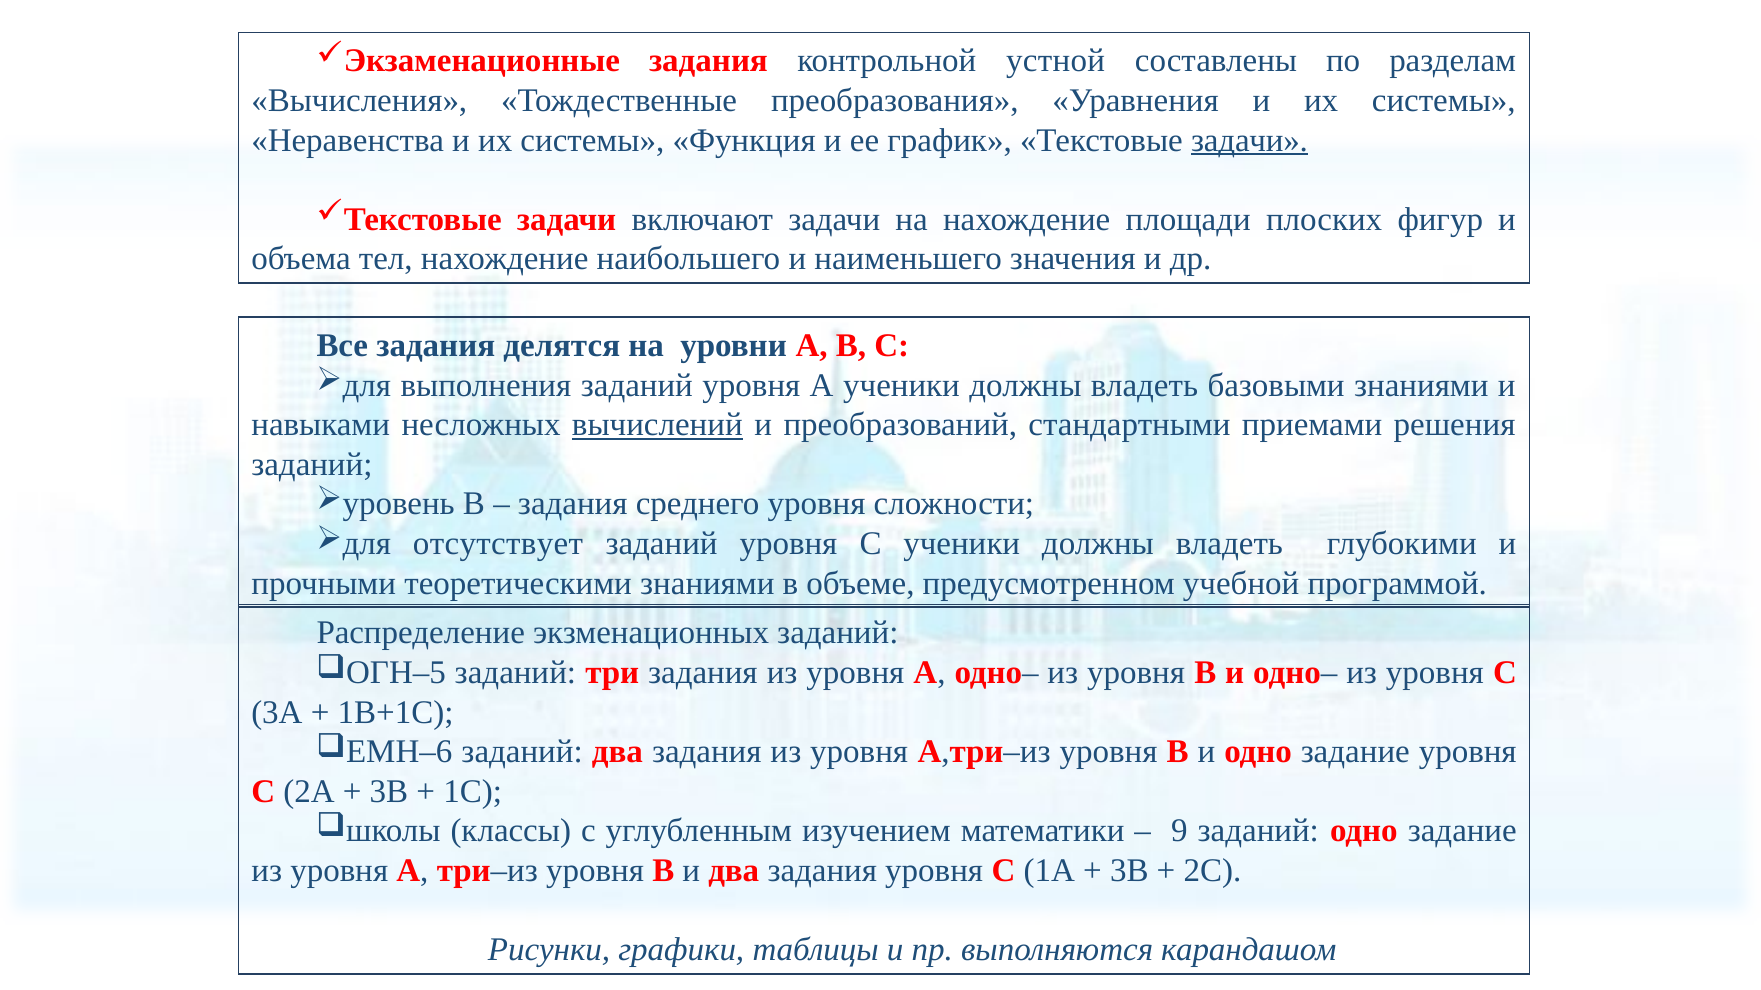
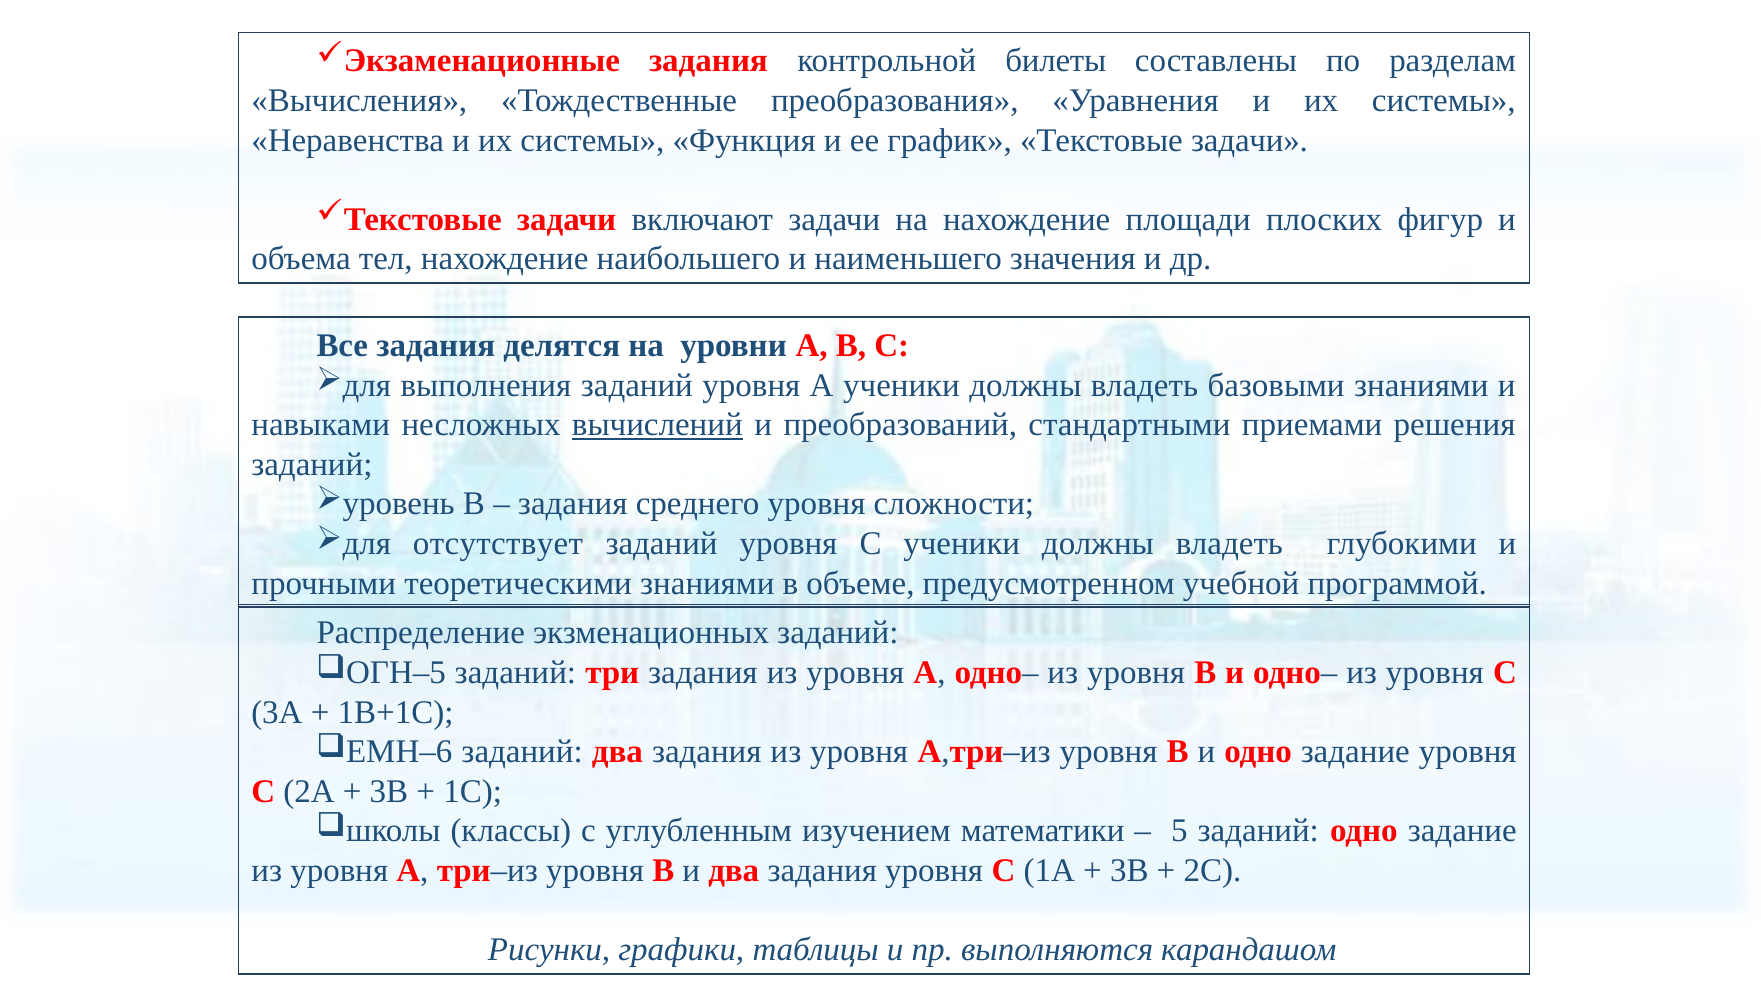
устной: устной -> билеты
задачи at (1250, 140) underline: present -> none
9: 9 -> 5
